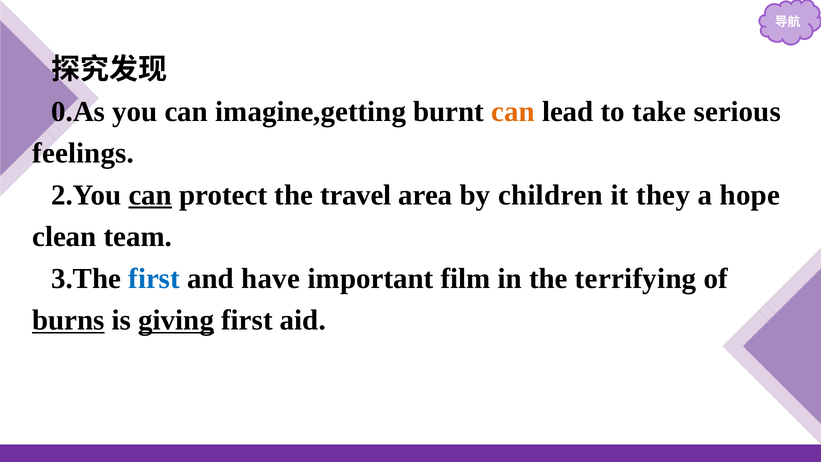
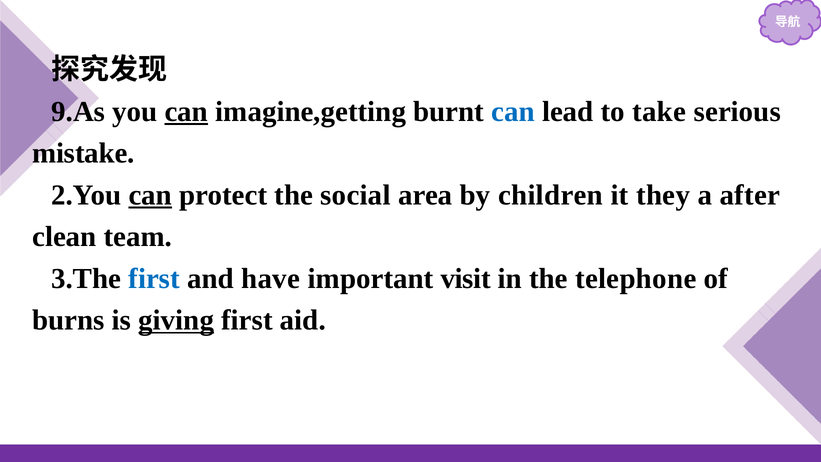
0.As: 0.As -> 9.As
can at (186, 112) underline: none -> present
can at (513, 112) colour: orange -> blue
feelings: feelings -> mistake
travel: travel -> social
hope: hope -> after
film: film -> visit
terrifying: terrifying -> telephone
burns underline: present -> none
